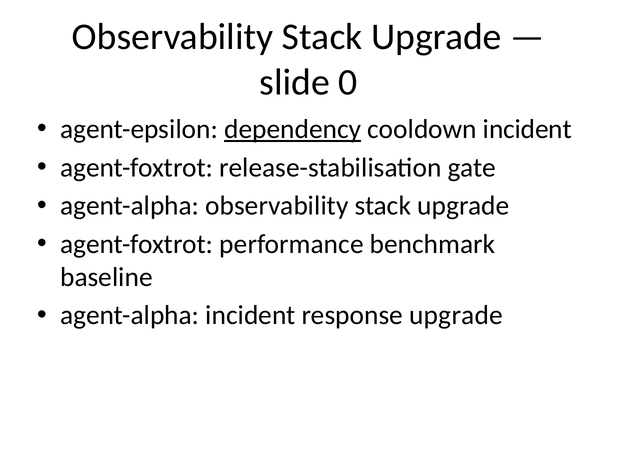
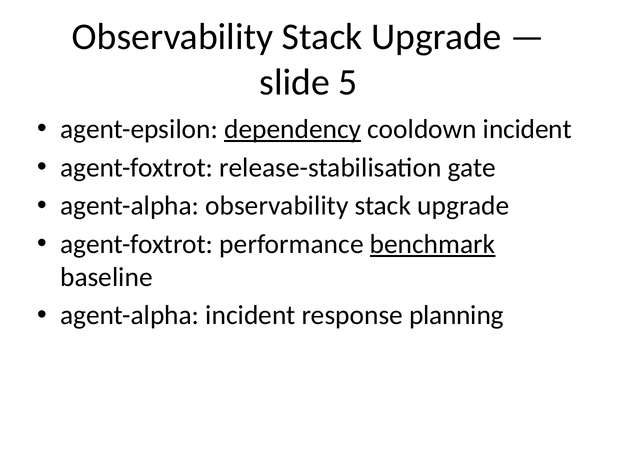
0: 0 -> 5
benchmark underline: none -> present
response upgrade: upgrade -> planning
